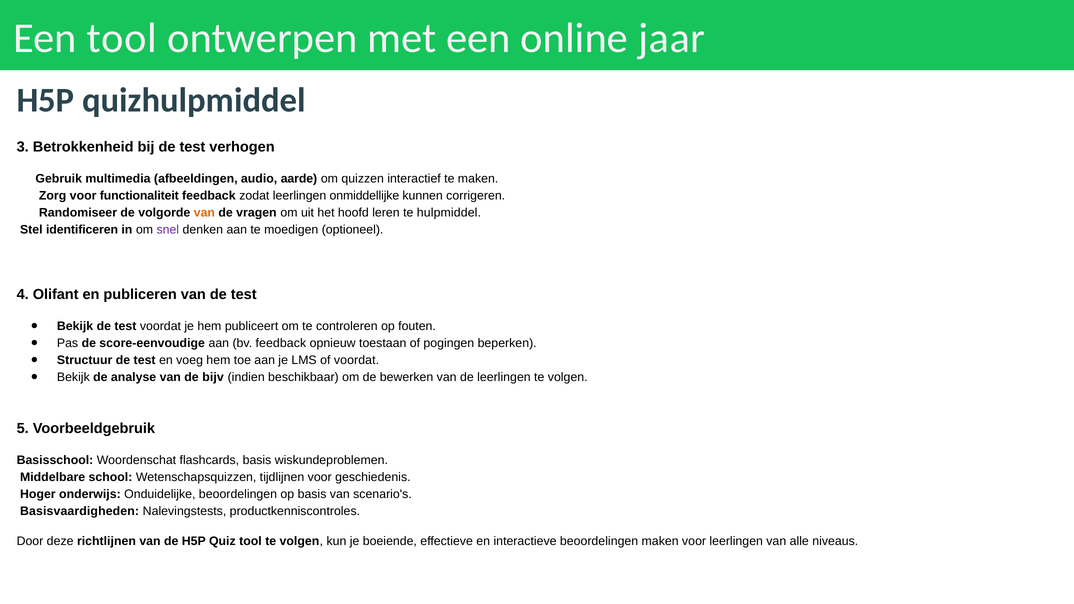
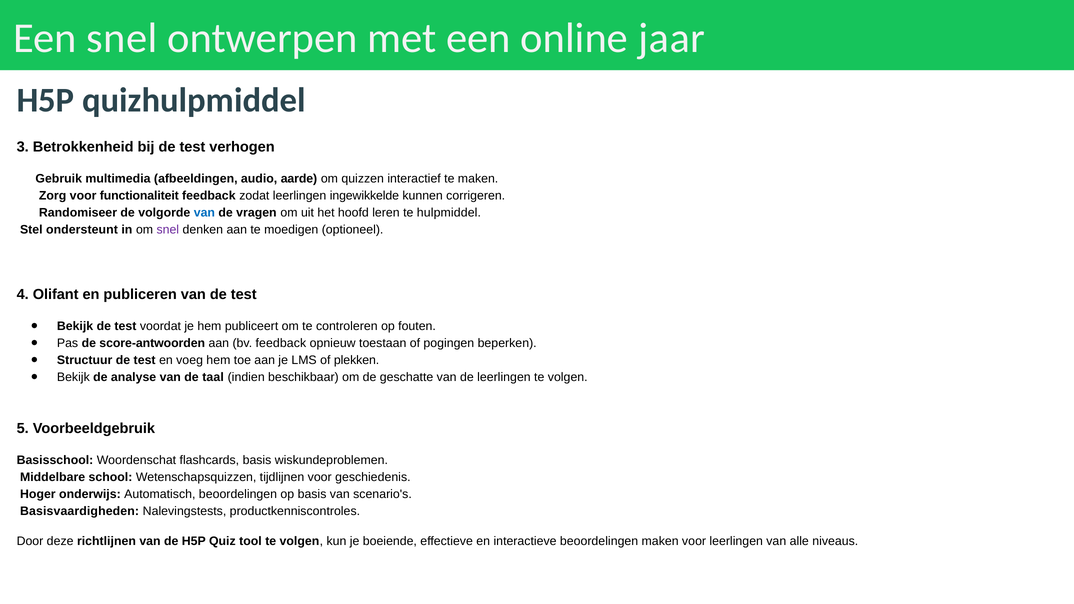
Een tool: tool -> snel
onmiddellijke: onmiddellijke -> ingewikkelde
van at (204, 213) colour: orange -> blue
identificeren: identificeren -> ondersteunt
score-eenvoudige: score-eenvoudige -> score-antwoorden
of voordat: voordat -> plekken
bijv: bijv -> taal
bewerken: bewerken -> geschatte
Onduidelijke: Onduidelijke -> Automatisch
